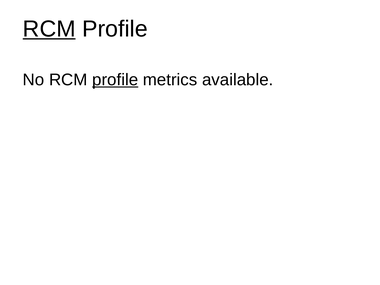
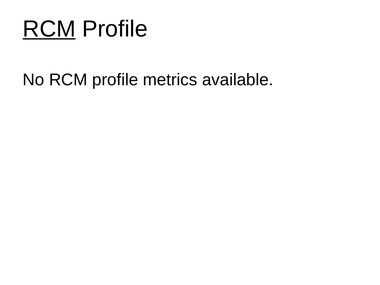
profile at (115, 80) underline: present -> none
